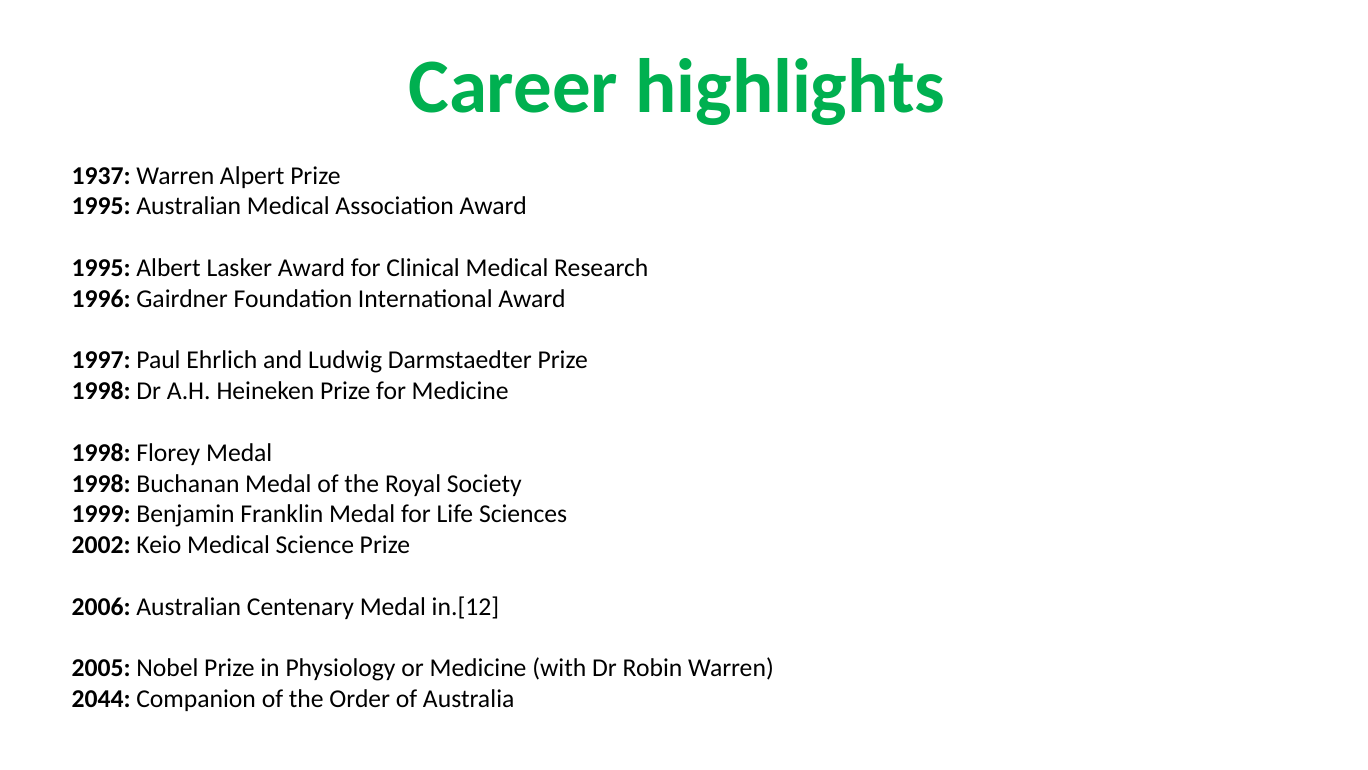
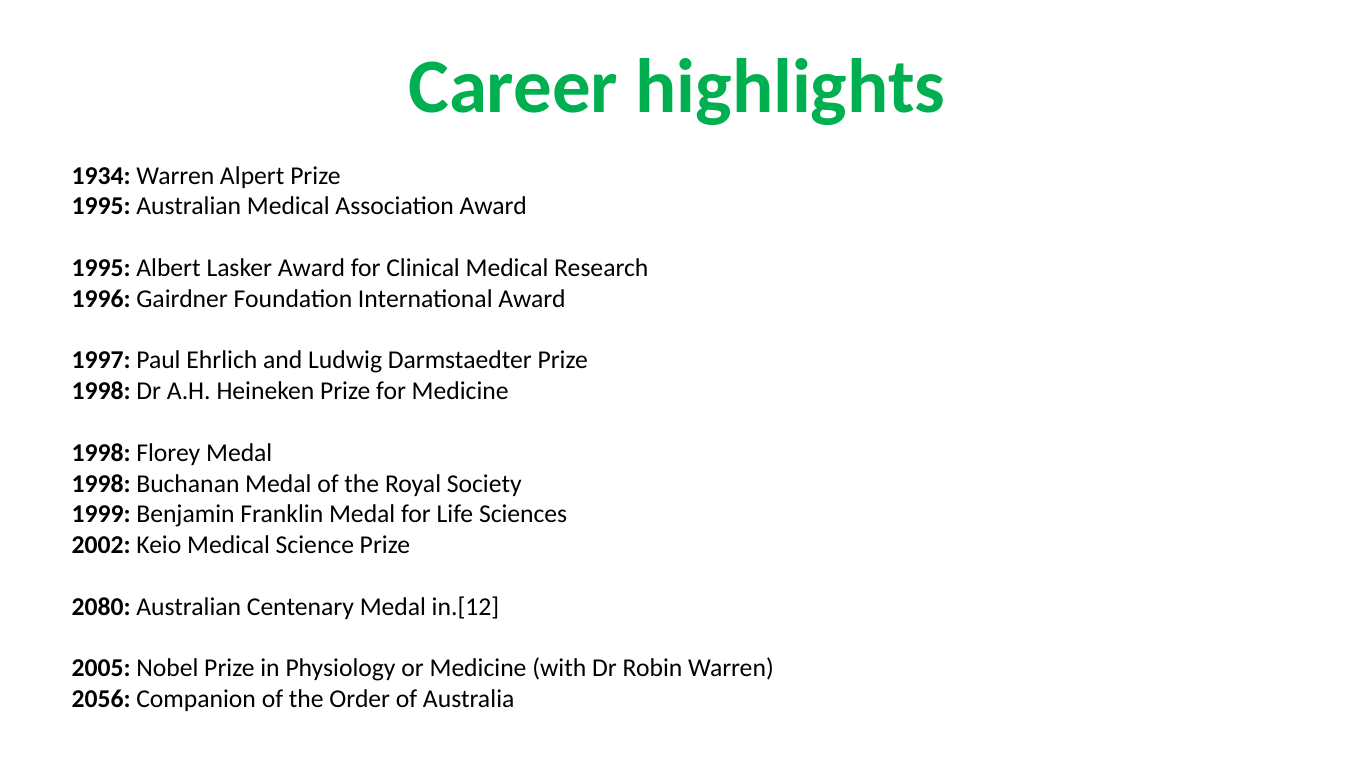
1937: 1937 -> 1934
2006: 2006 -> 2080
2044: 2044 -> 2056
